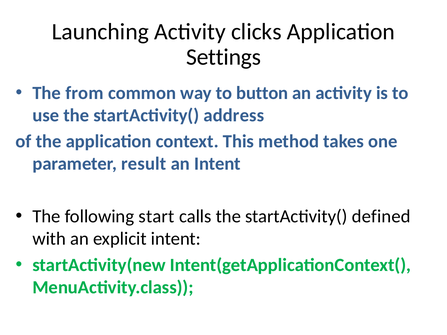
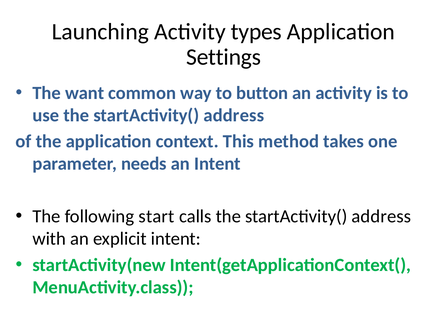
clicks: clicks -> types
from: from -> want
result: result -> needs
calls the startActivity( defined: defined -> address
